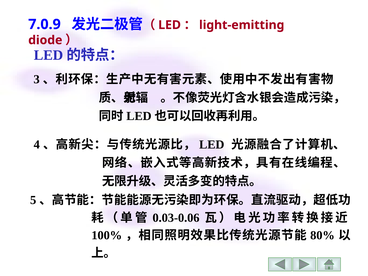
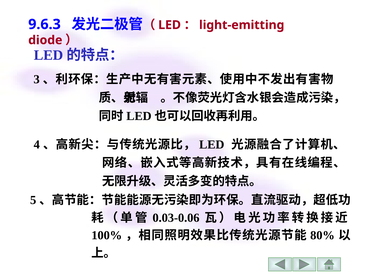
7.0.9: 7.0.9 -> 9.6.3
